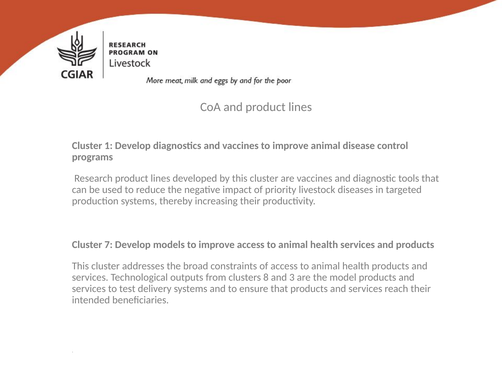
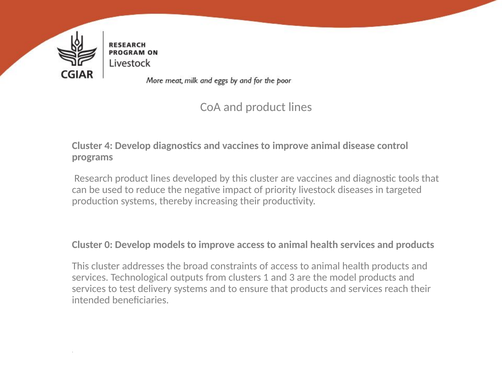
1: 1 -> 4
7: 7 -> 0
8: 8 -> 1
